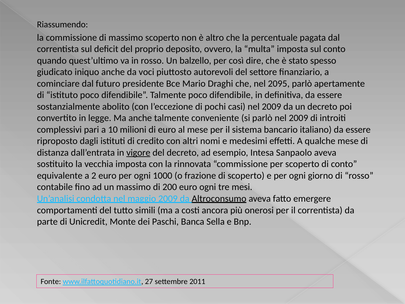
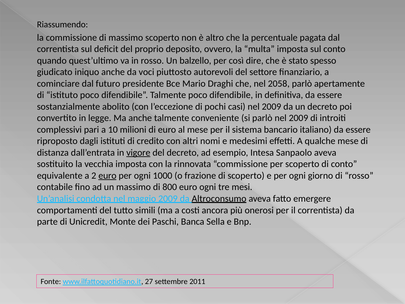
2095: 2095 -> 2058
euro at (107, 175) underline: none -> present
200: 200 -> 800
